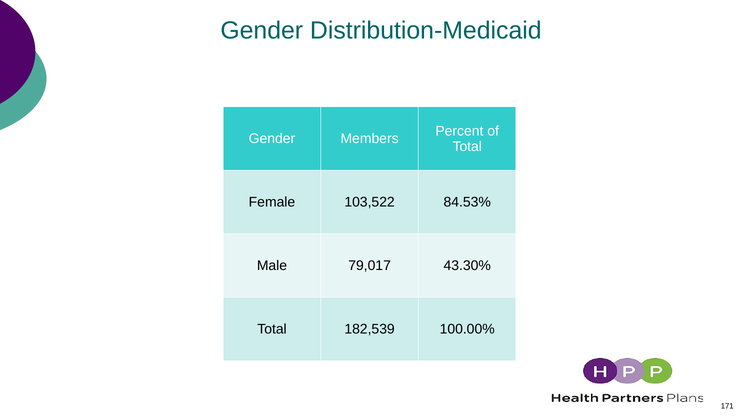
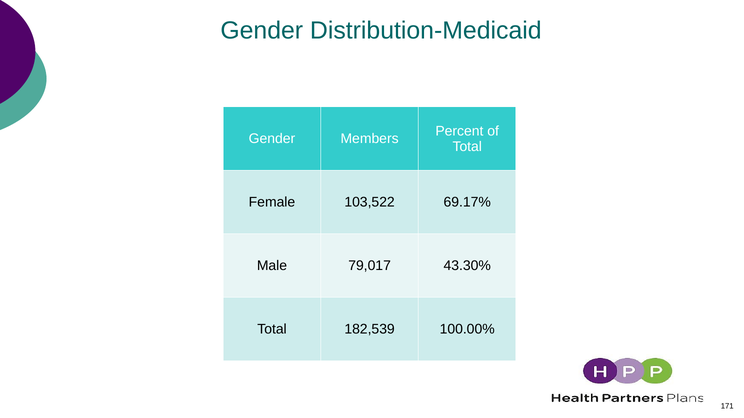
84.53%: 84.53% -> 69.17%
